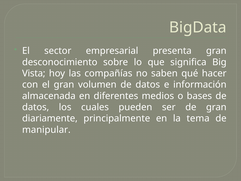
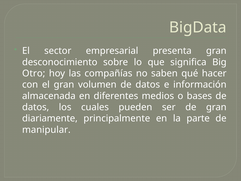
Vista: Vista -> Otro
tema: tema -> parte
